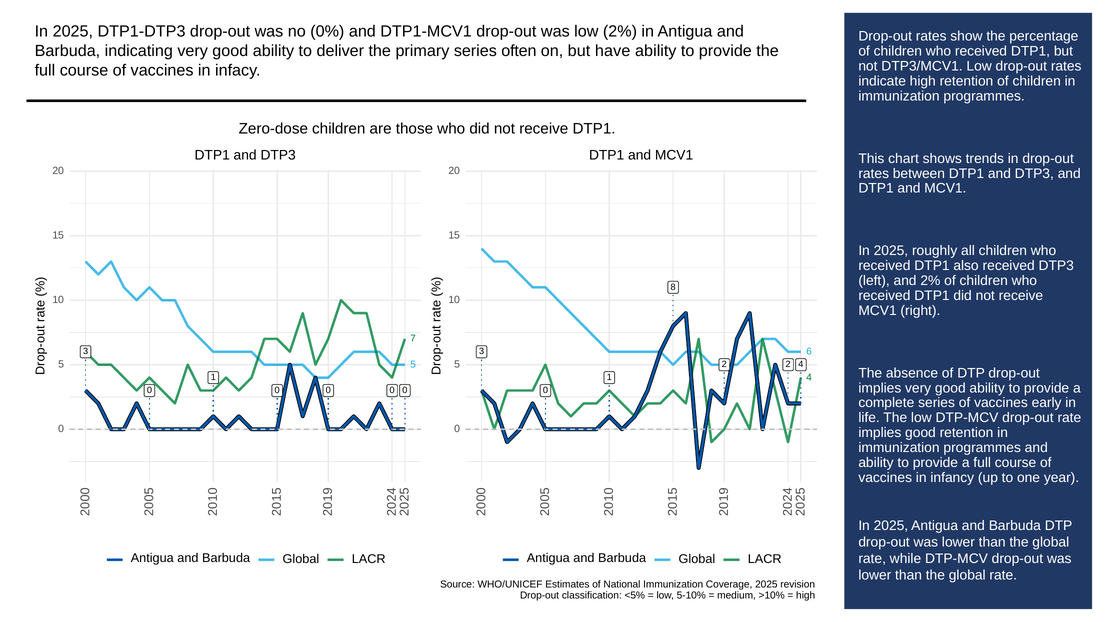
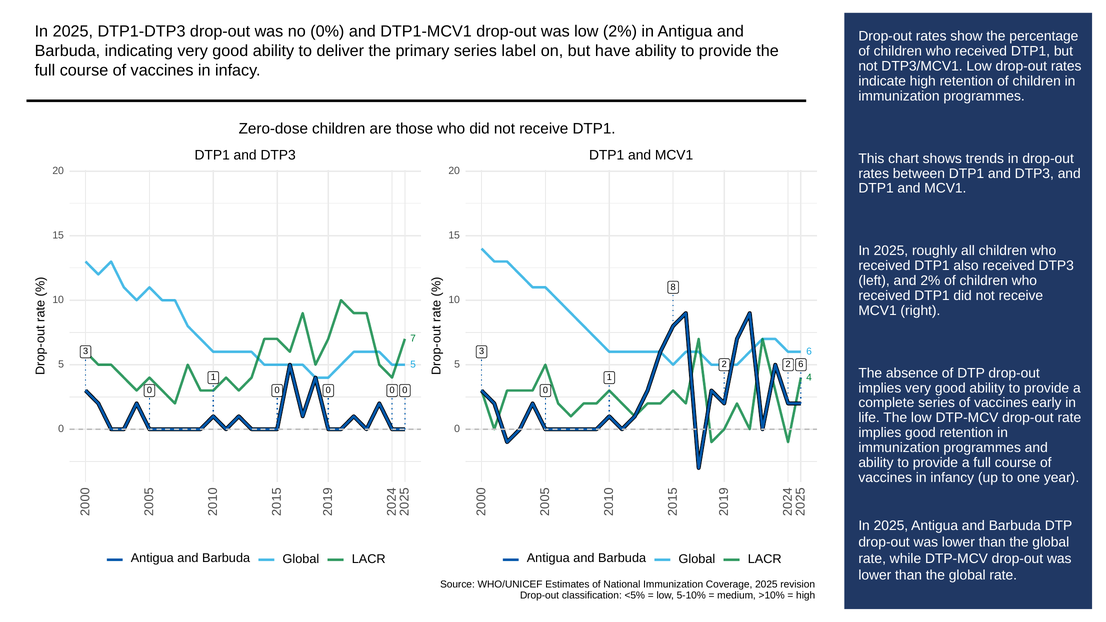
often: often -> label
2 2 4: 4 -> 6
